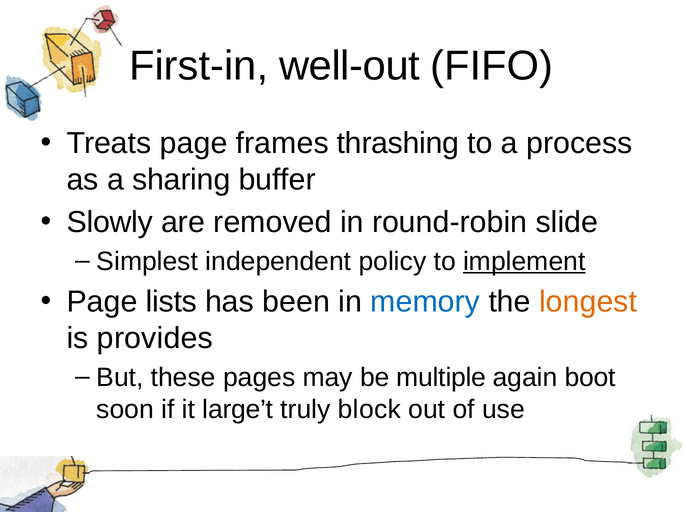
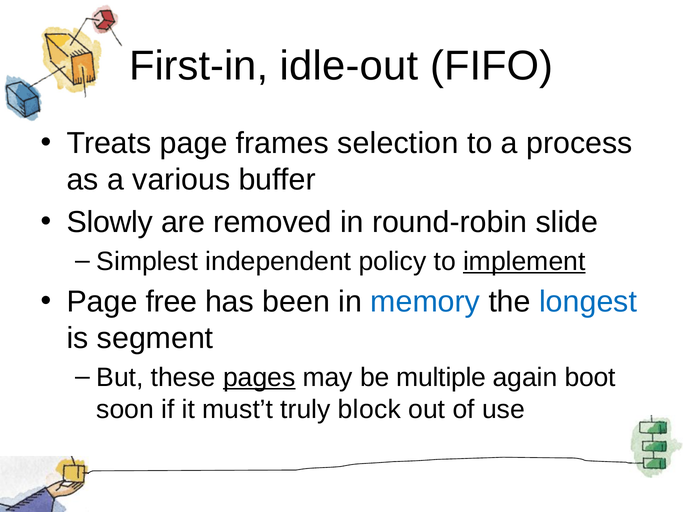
well-out: well-out -> idle-out
thrashing: thrashing -> selection
sharing: sharing -> various
lists: lists -> free
longest colour: orange -> blue
provides: provides -> segment
pages underline: none -> present
large’t: large’t -> must’t
